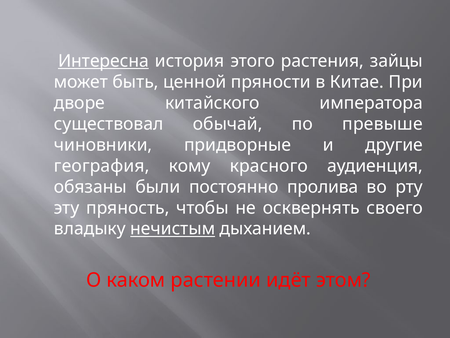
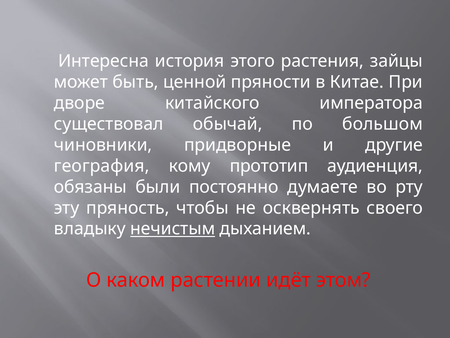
Интересна underline: present -> none
превыше: превыше -> большом
красного: красного -> прототип
пролива: пролива -> думаете
